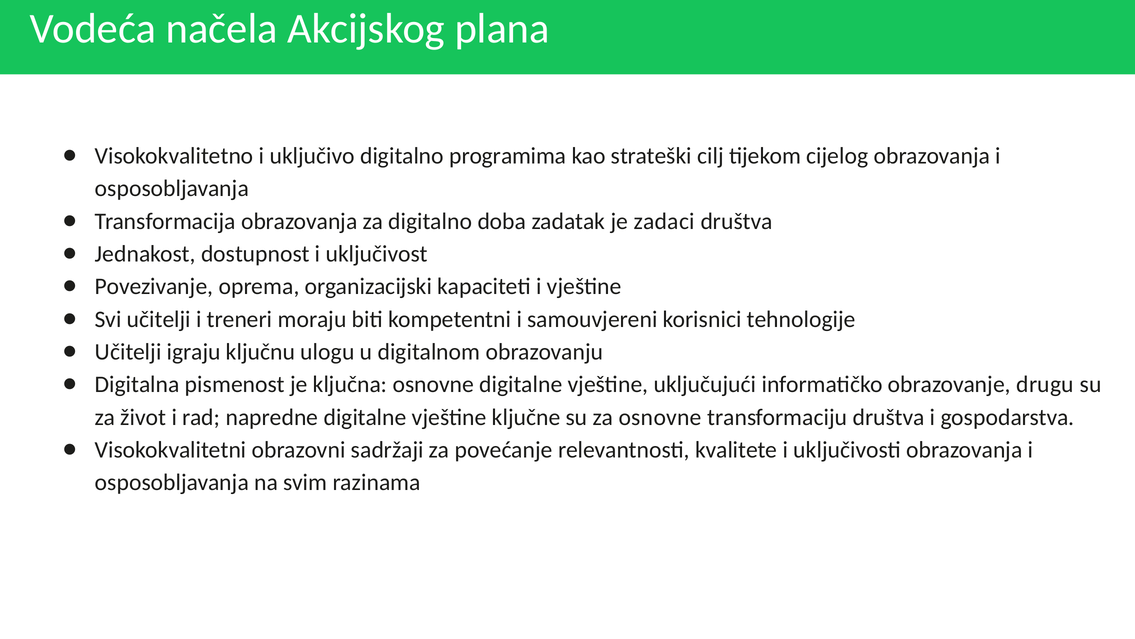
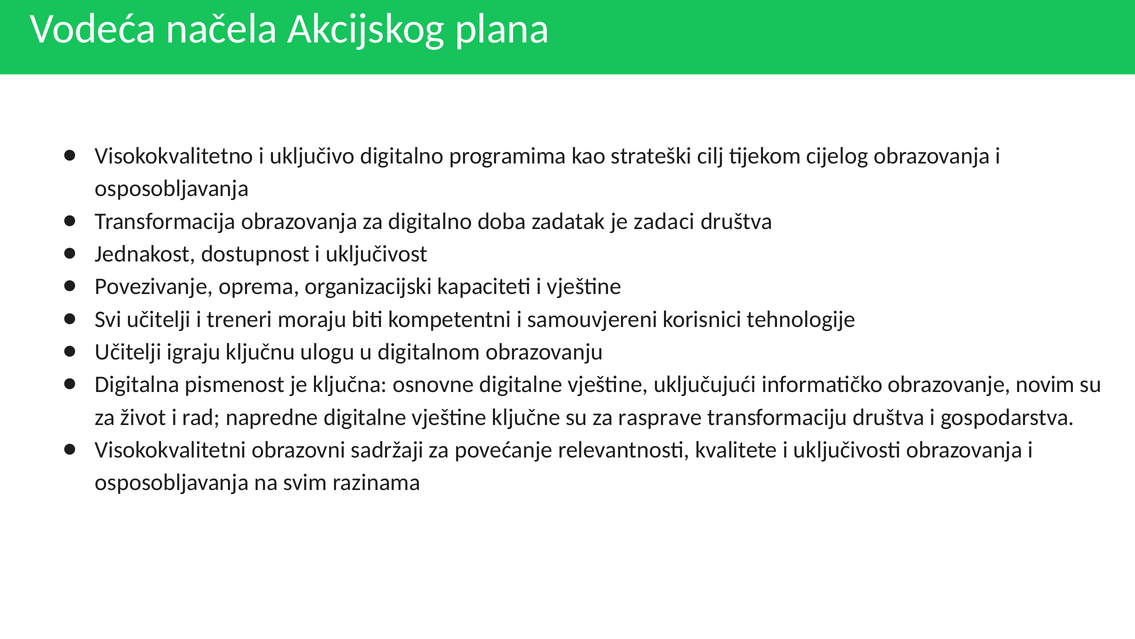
drugu: drugu -> novim
za osnovne: osnovne -> rasprave
